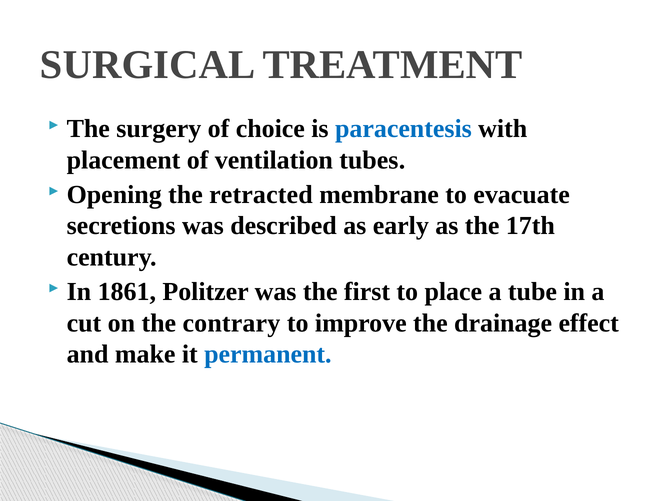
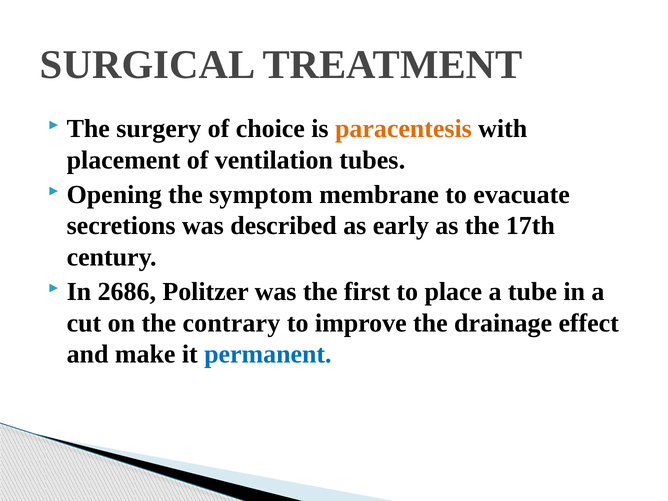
paracentesis colour: blue -> orange
retracted: retracted -> symptom
1861: 1861 -> 2686
